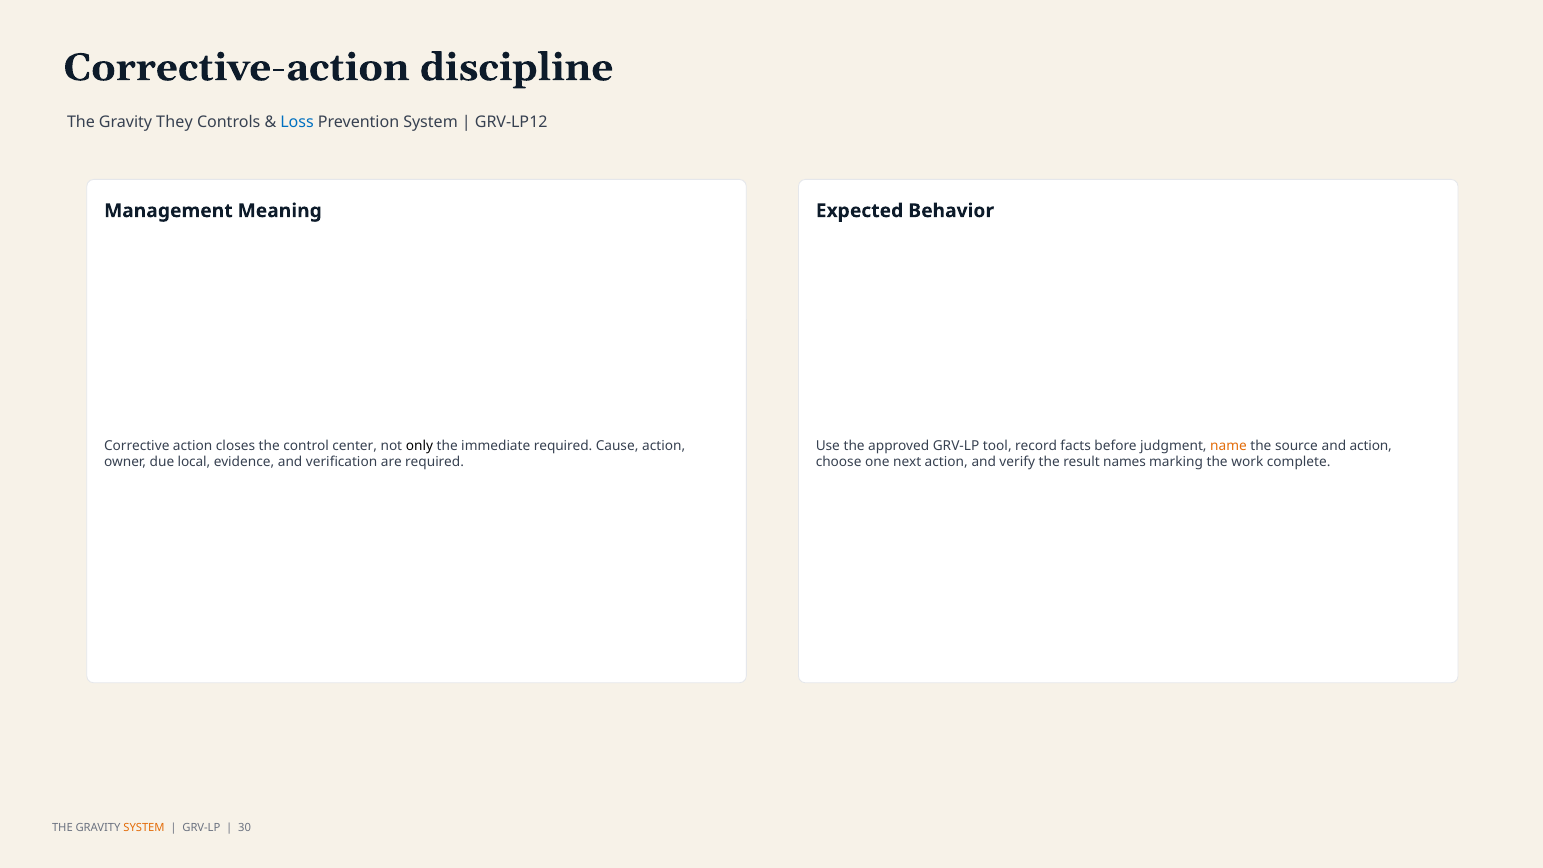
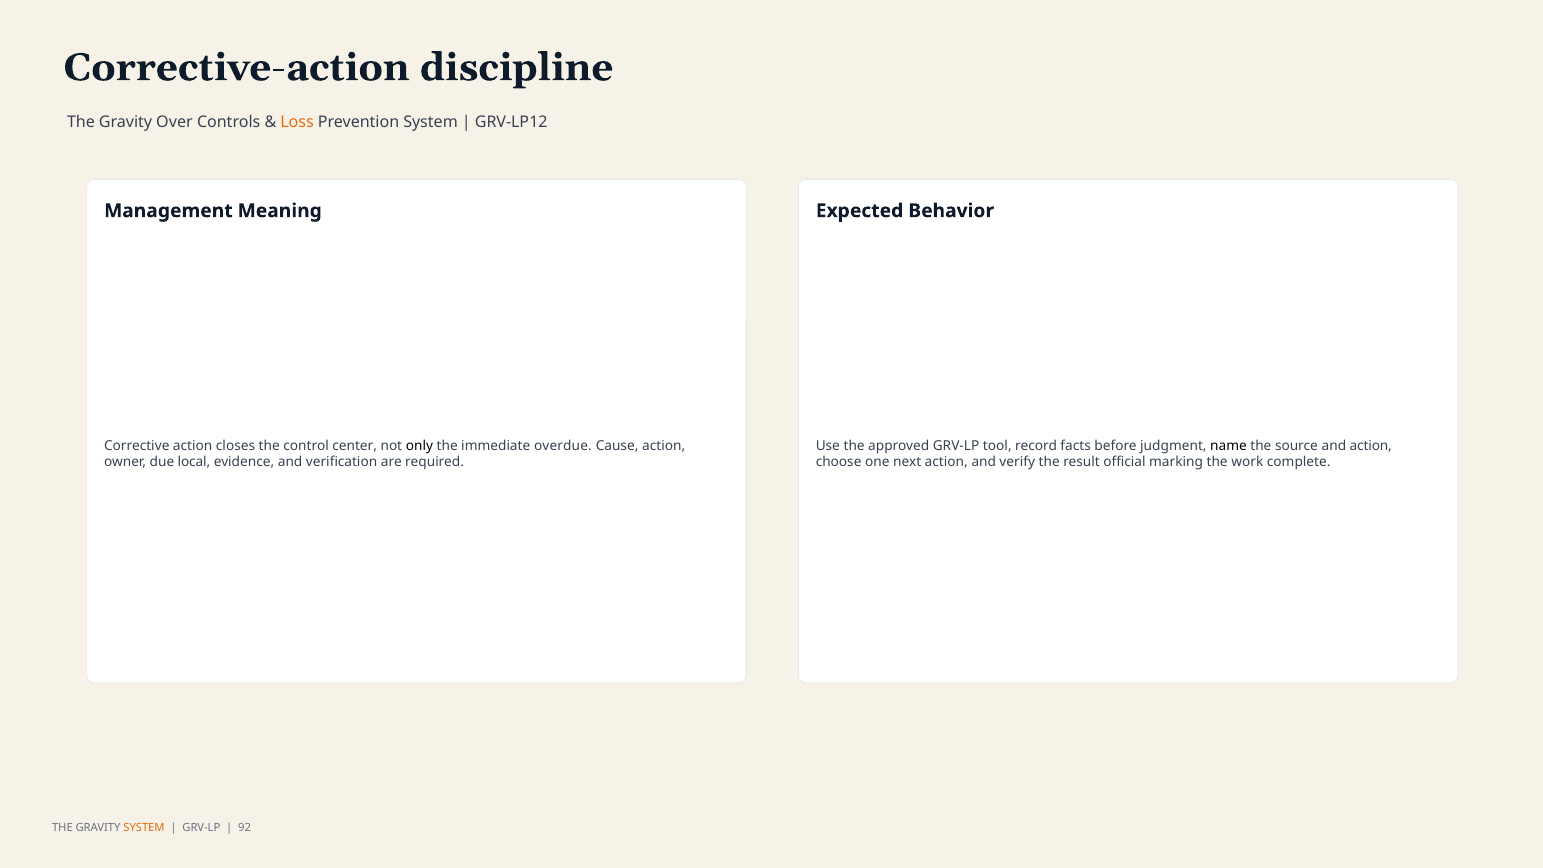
They: They -> Over
Loss colour: blue -> orange
immediate required: required -> overdue
name colour: orange -> black
names: names -> official
30: 30 -> 92
